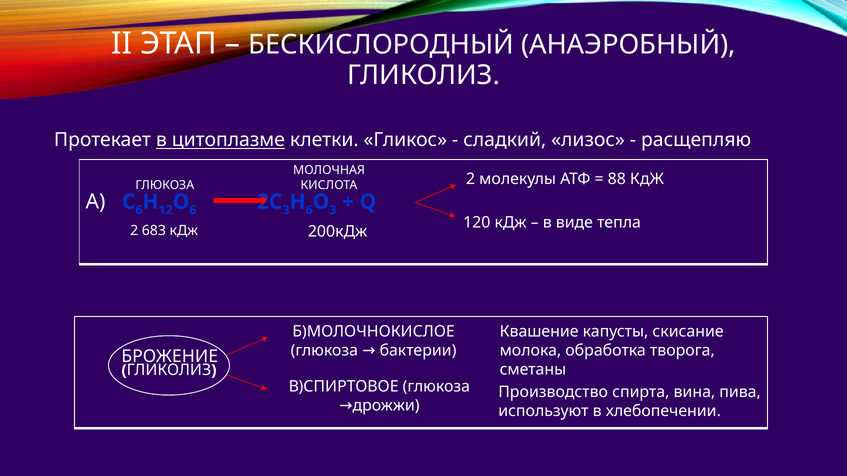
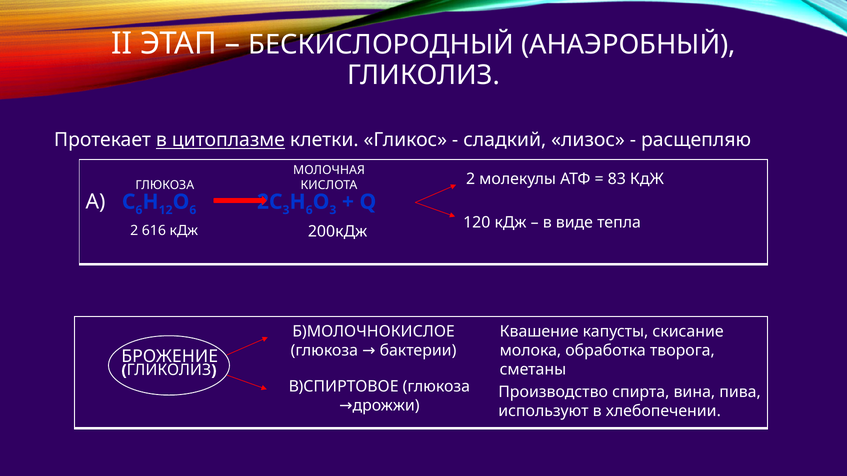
88: 88 -> 83
683: 683 -> 616
